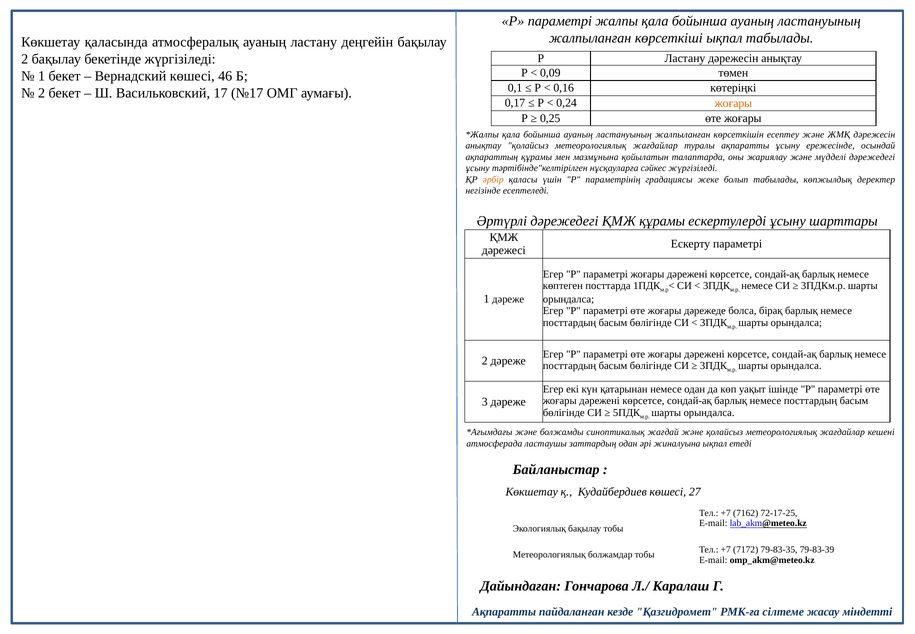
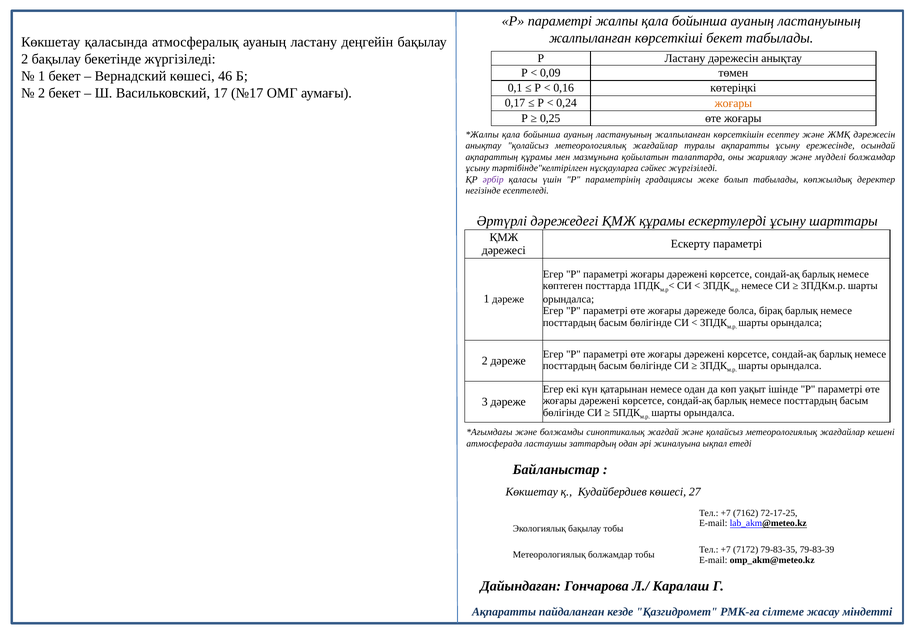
көрсеткіші ықпал: ықпал -> бекет
мүдделі дәрежедегі: дәрежедегі -> болжамдар
әрбір colour: orange -> purple
